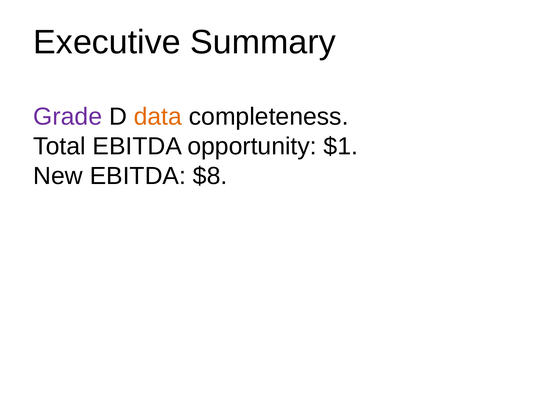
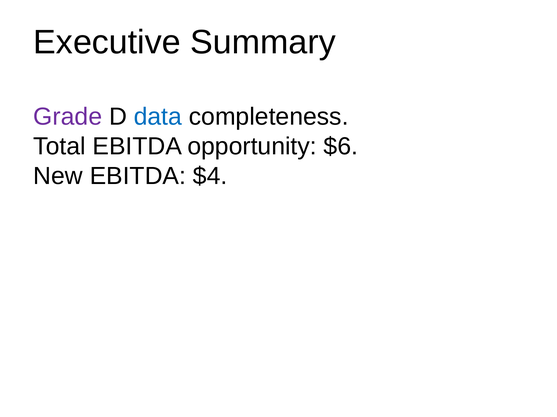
data colour: orange -> blue
$1: $1 -> $6
$8: $8 -> $4
